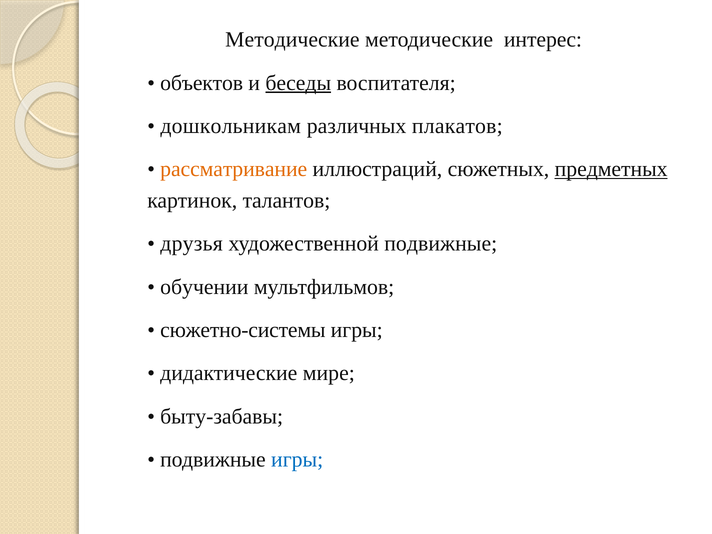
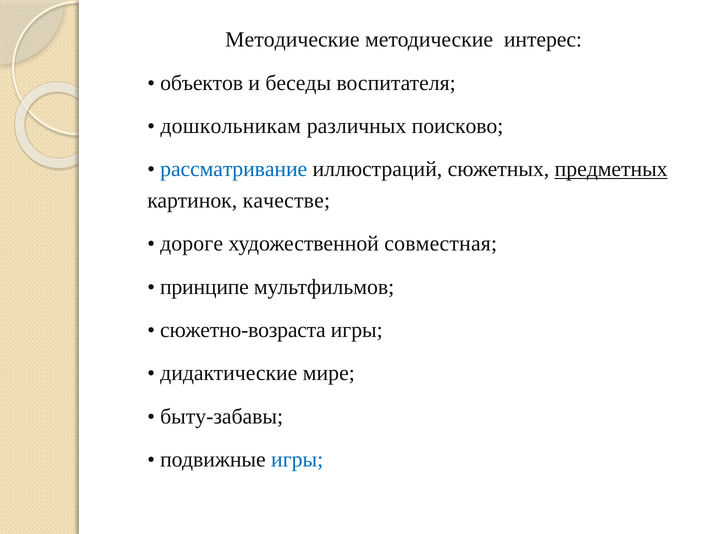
беседы underline: present -> none
плакатов: плакатов -> поисково
рассматривание colour: orange -> blue
талантов: талантов -> качестве
друзья: друзья -> дороге
художественной подвижные: подвижные -> совместная
обучении: обучении -> принципе
сюжетно-системы: сюжетно-системы -> сюжетно-возраста
